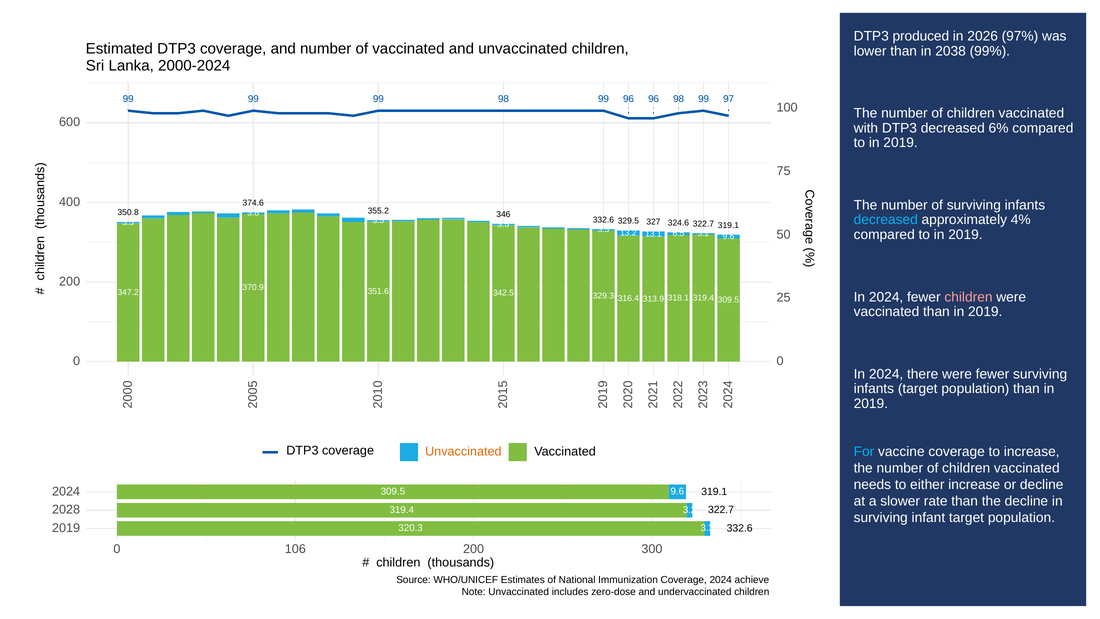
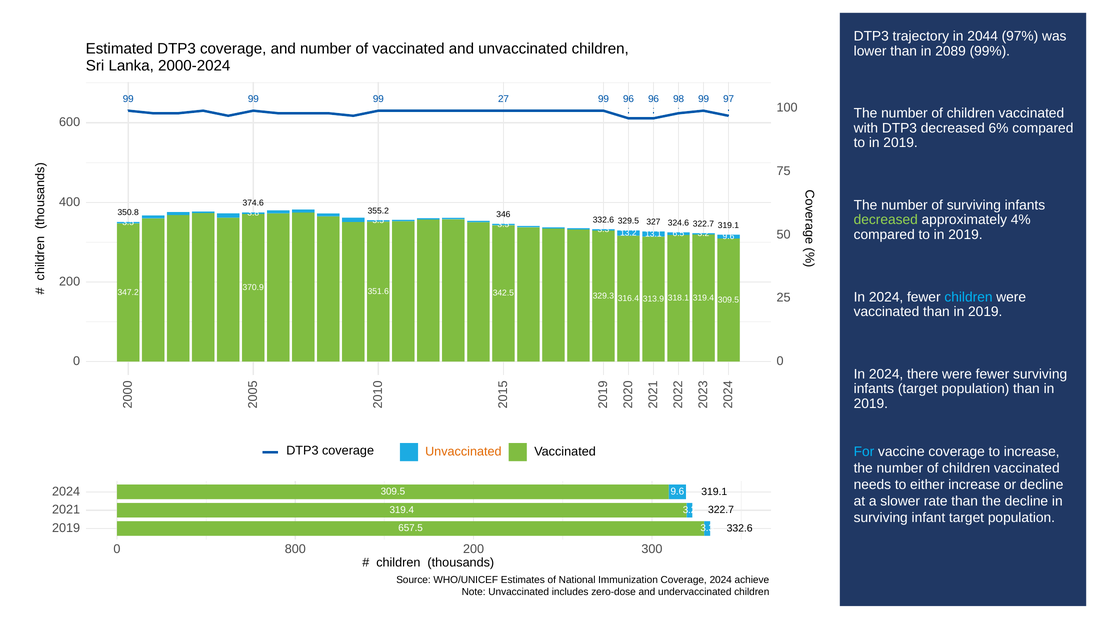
produced: produced -> trajectory
2026: 2026 -> 2044
2038: 2038 -> 2089
99 98: 98 -> 27
decreased at (886, 220) colour: light blue -> light green
children at (968, 297) colour: pink -> light blue
2028: 2028 -> 2021
320.3: 320.3 -> 657.5
106: 106 -> 800
